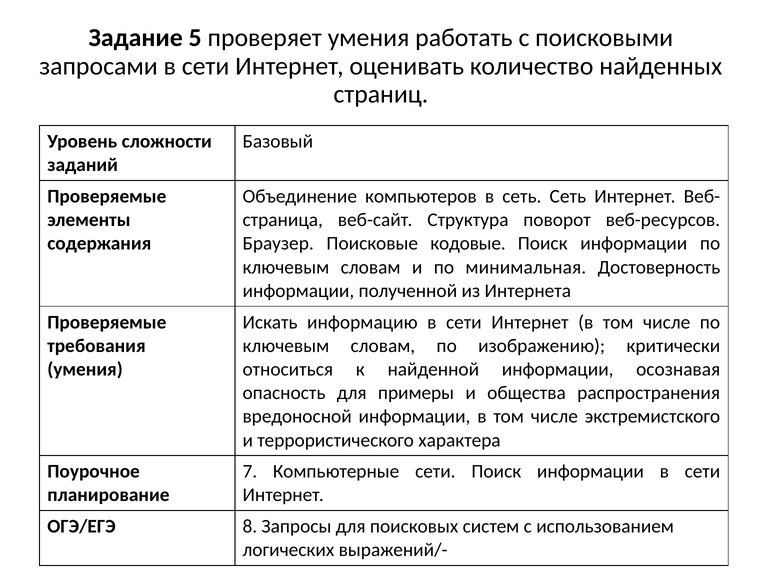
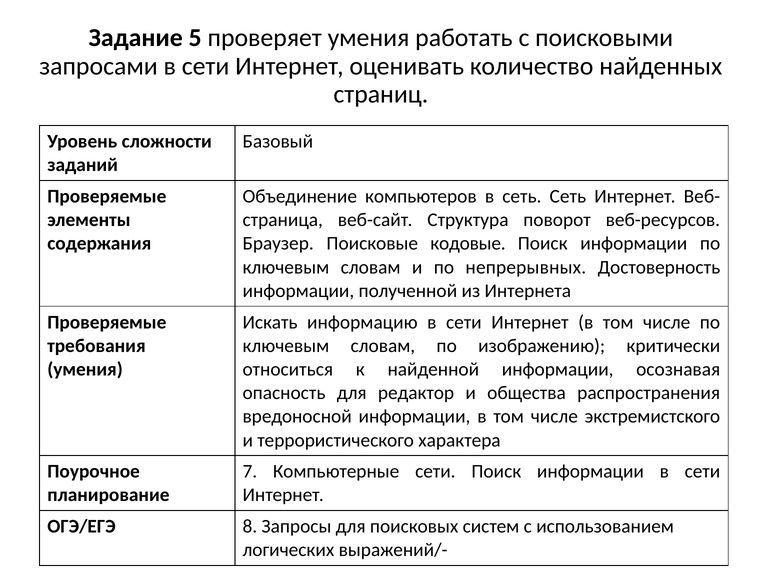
минимальная: минимальная -> непрерывных
примеры: примеры -> редактор
